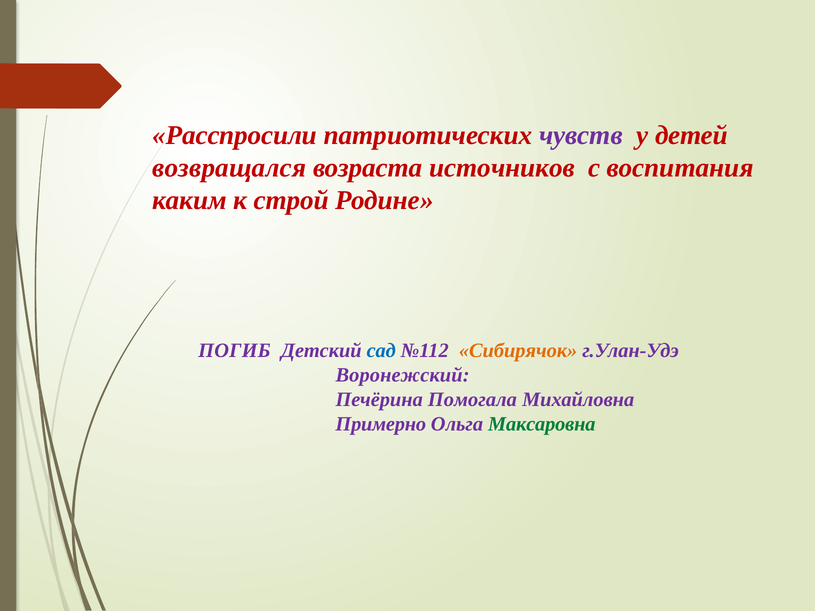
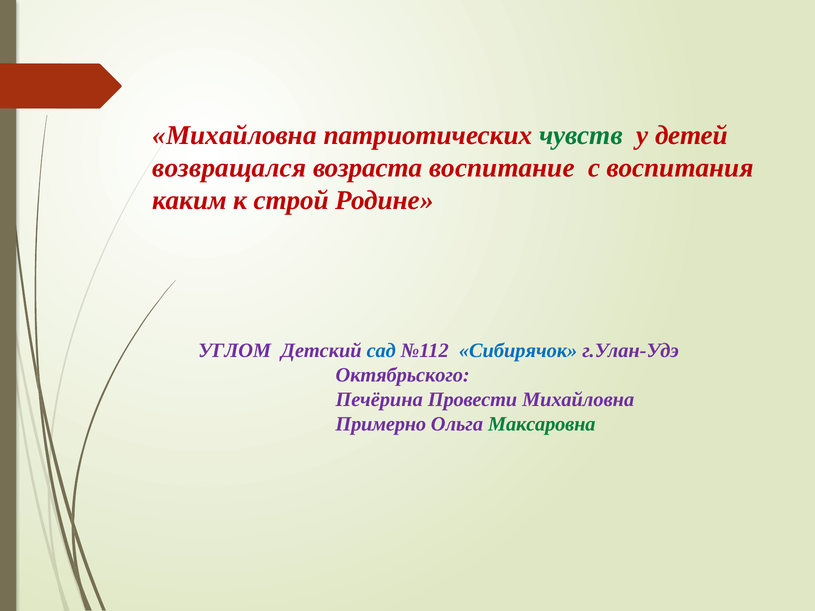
Расспросили at (235, 135): Расспросили -> Михайловна
чувств colour: purple -> green
источников: источников -> воспитание
ПОГИБ: ПОГИБ -> УГЛОМ
Сибирячок colour: orange -> blue
Воронежский: Воронежский -> Октябрьского
Помогала: Помогала -> Провести
